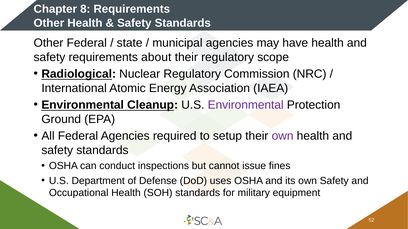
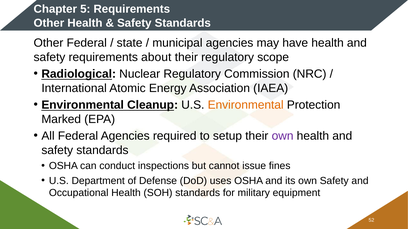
8: 8 -> 5
Environmental at (246, 105) colour: purple -> orange
Ground: Ground -> Marked
